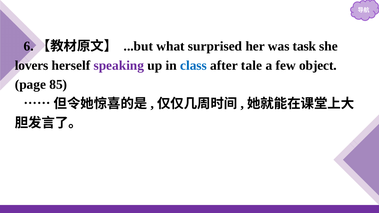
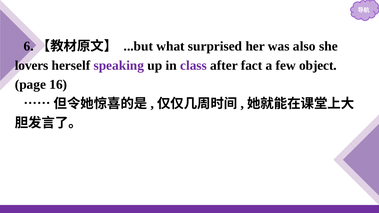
task: task -> also
class colour: blue -> purple
tale: tale -> fact
85: 85 -> 16
